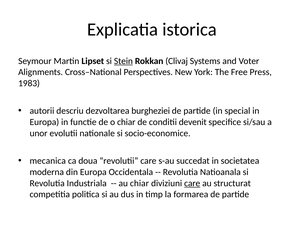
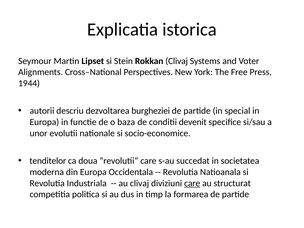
Stein underline: present -> none
1983: 1983 -> 1944
o chiar: chiar -> baza
mecanica: mecanica -> tenditelor
au chiar: chiar -> clivaj
